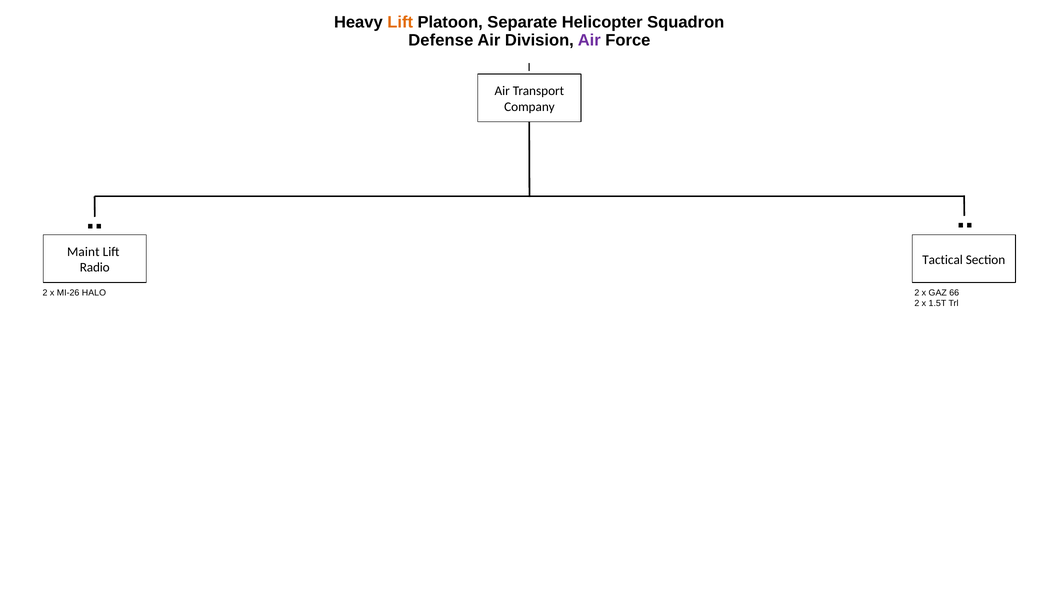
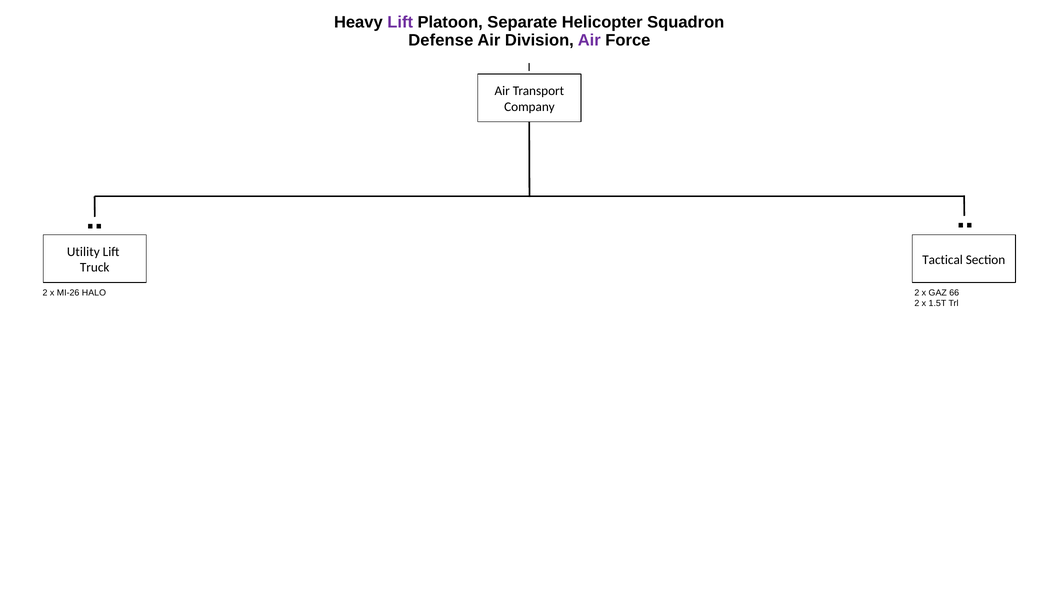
Lift at (400, 22) colour: orange -> purple
Maint: Maint -> Utility
Radio: Radio -> Truck
